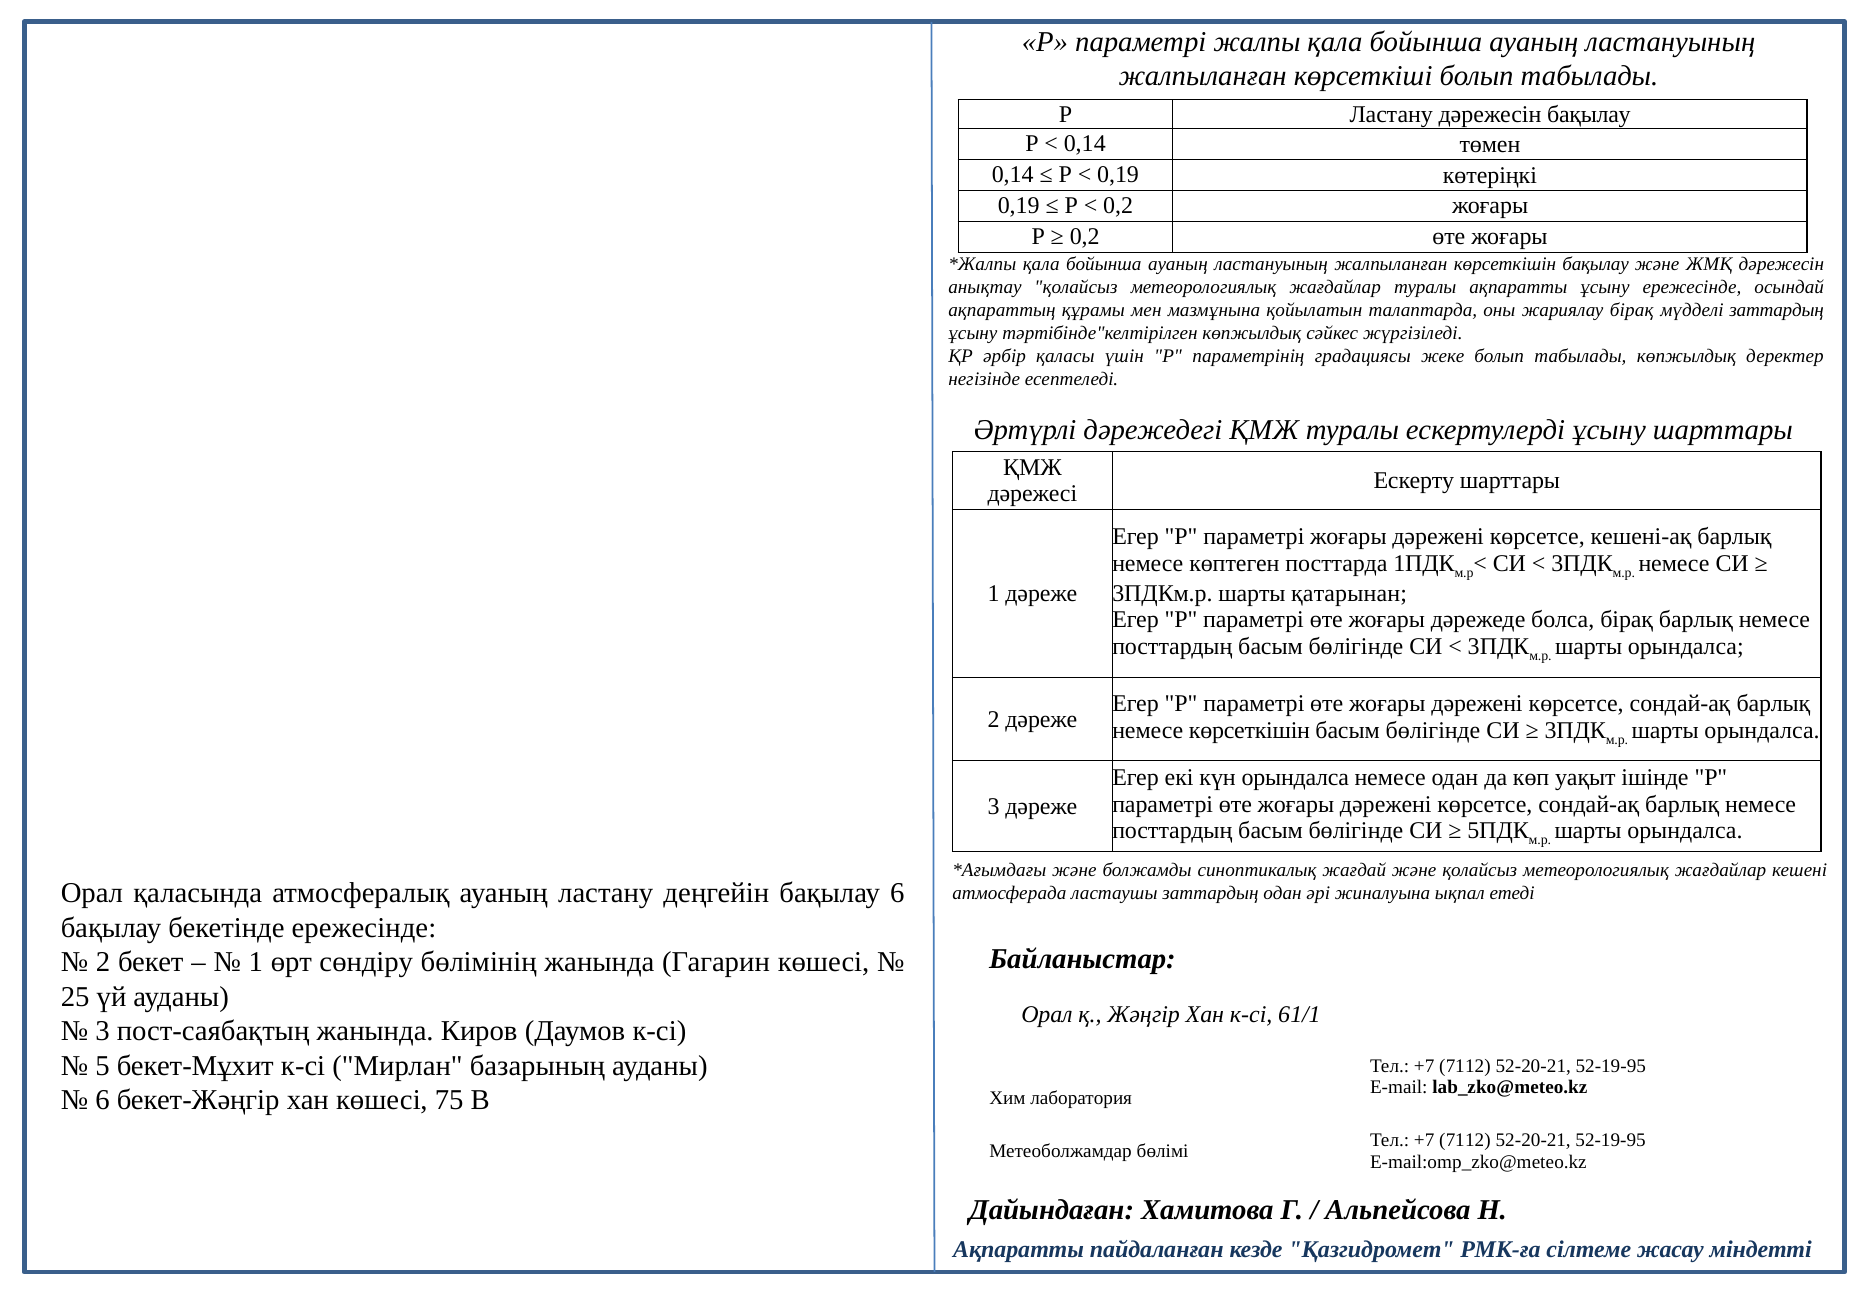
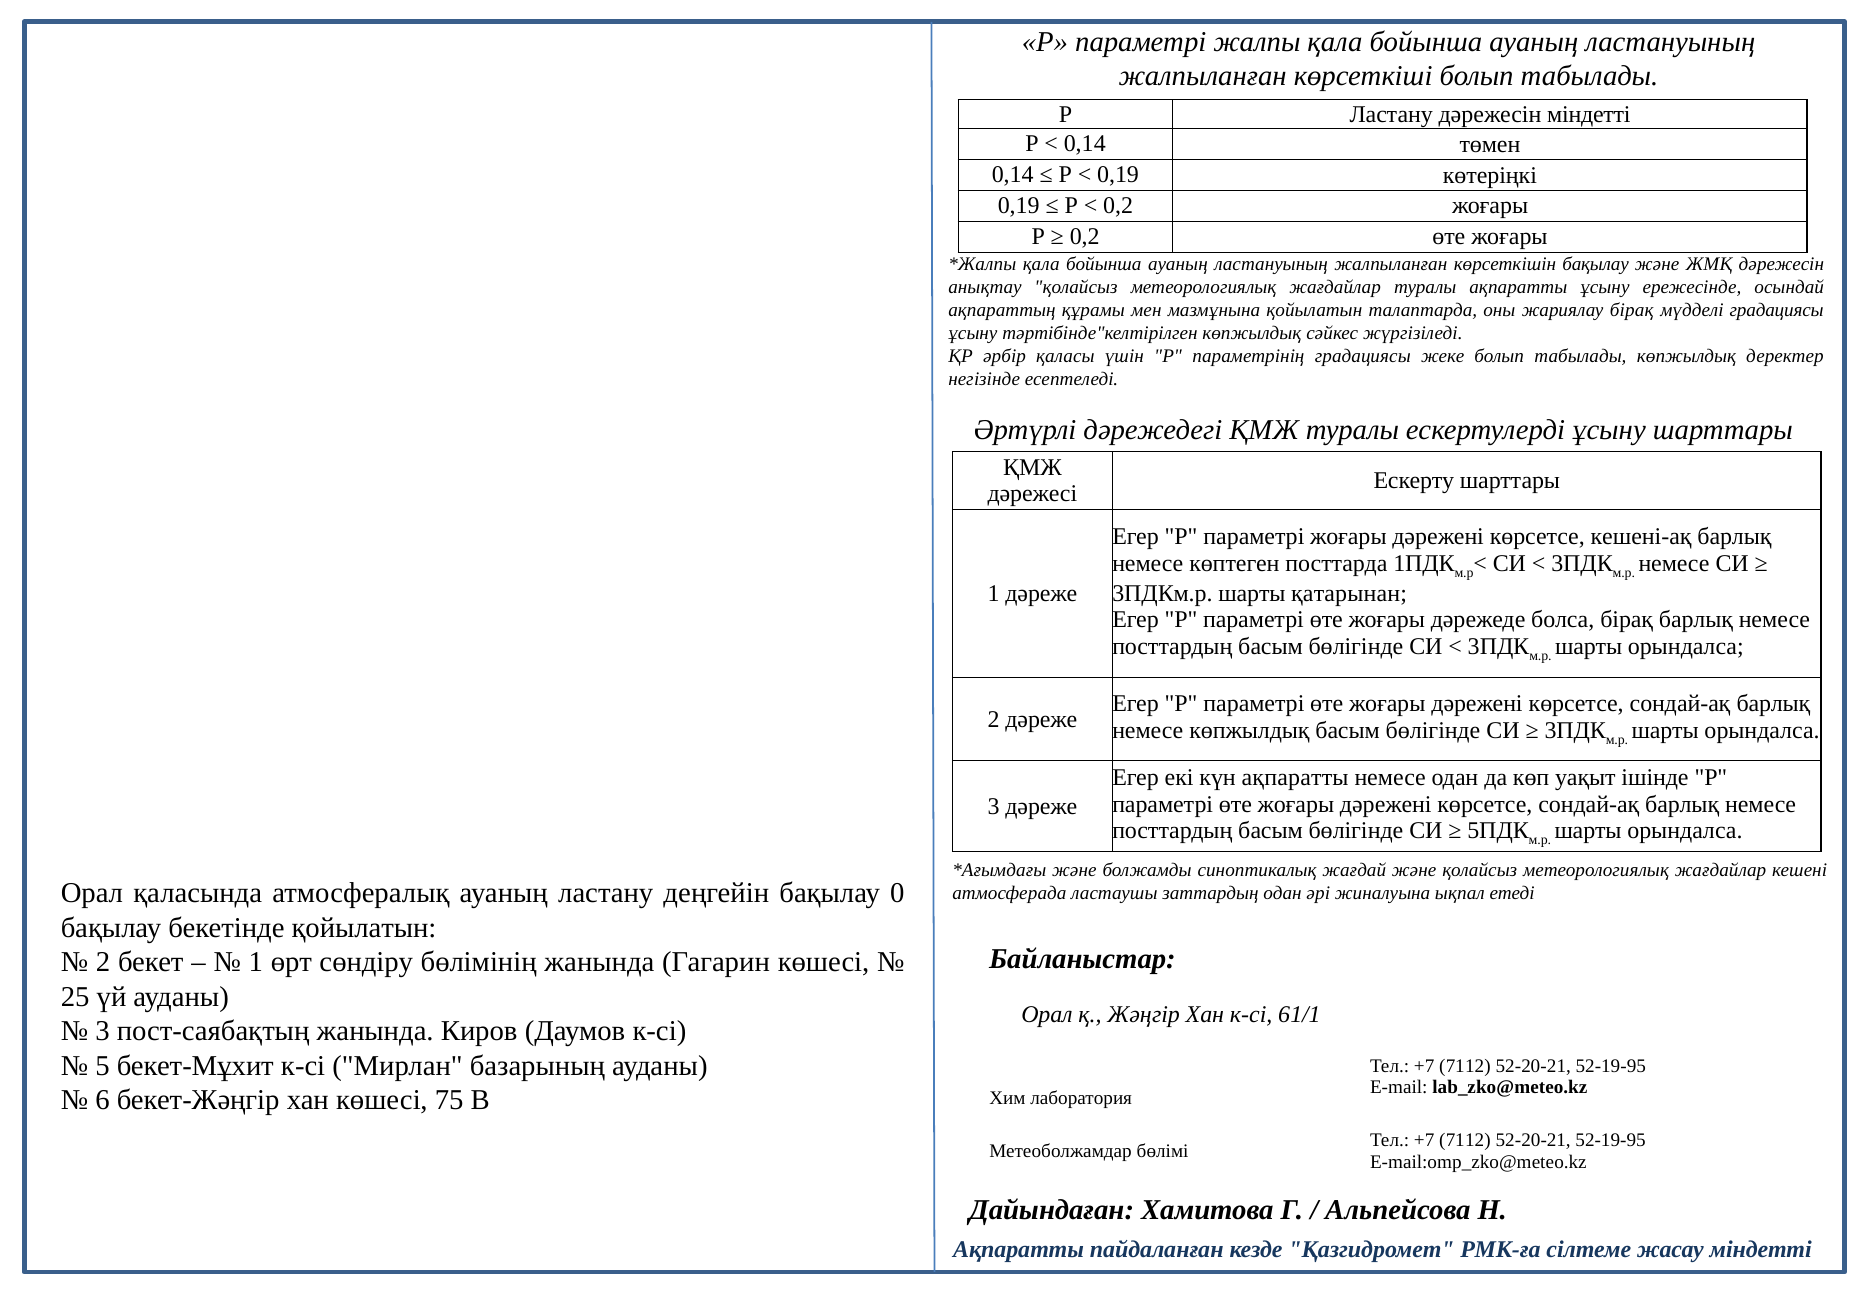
дәрежесін бақылау: бақылау -> міндетті
мүдделі заттардың: заттардың -> градациясы
немесе көрсеткішін: көрсеткішін -> көпжылдық
күн орындалса: орындалса -> ақпаратты
бақылау 6: 6 -> 0
бекетінде ережесінде: ережесінде -> қойылатын
